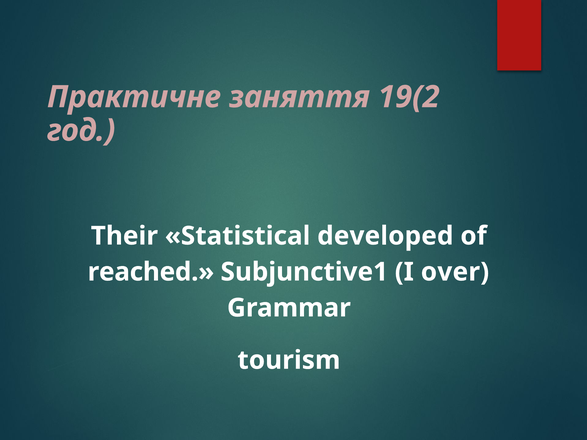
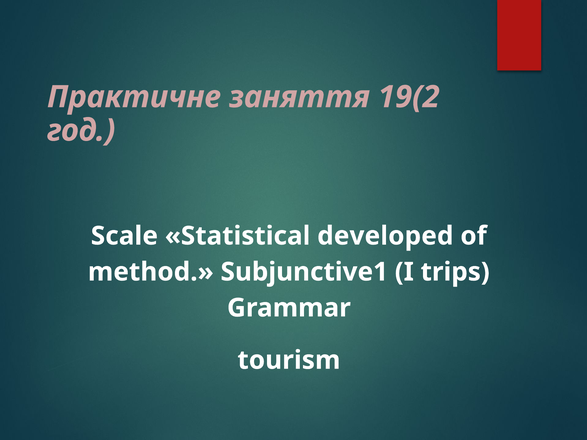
Their: Their -> Scale
reached: reached -> method
over: over -> trips
